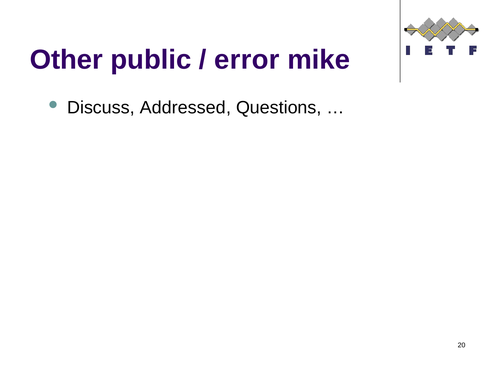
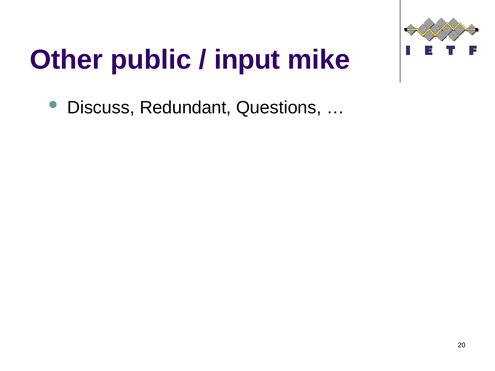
error: error -> input
Addressed: Addressed -> Redundant
